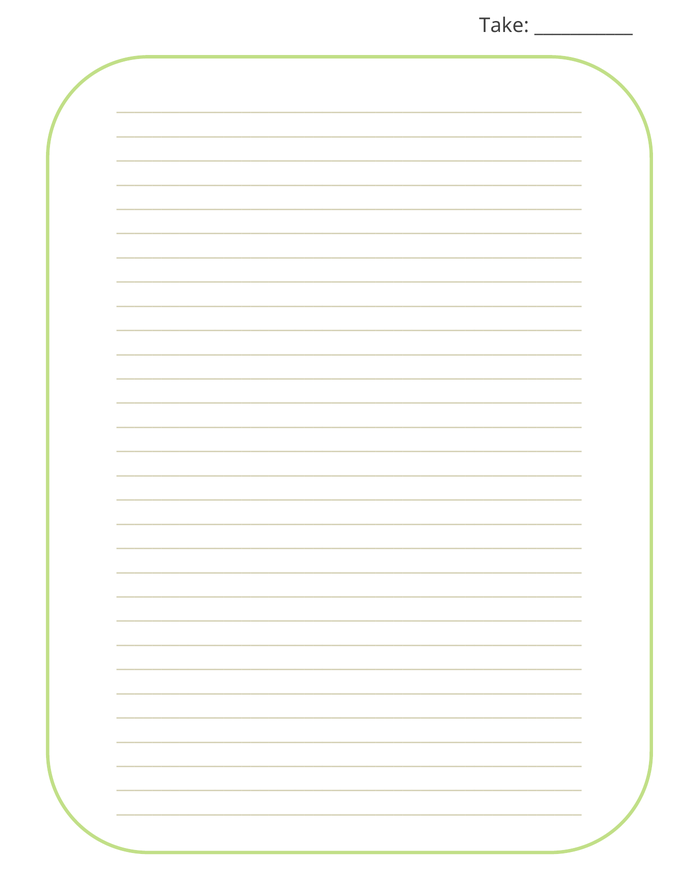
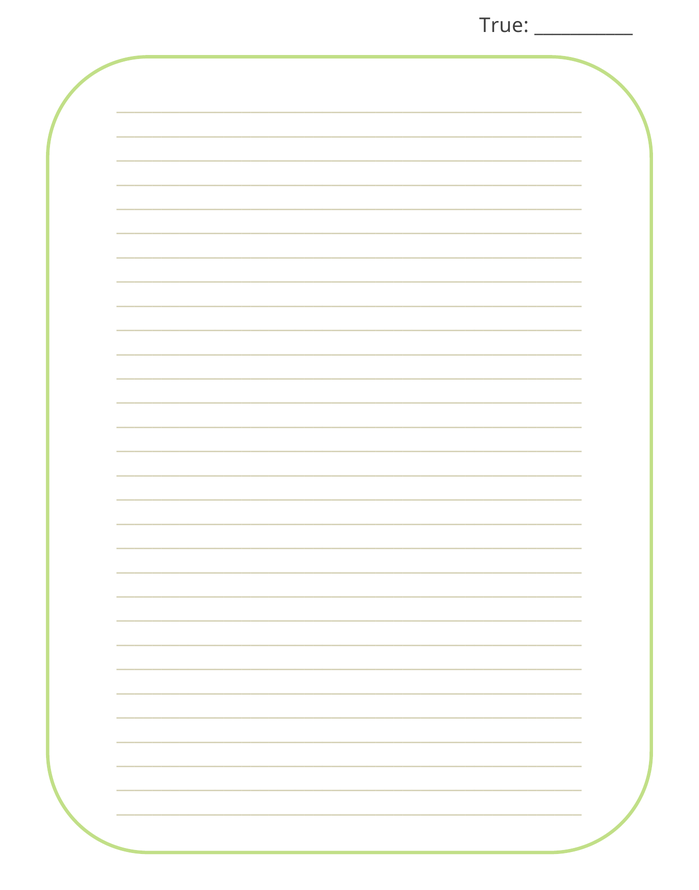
Take: Take -> True
